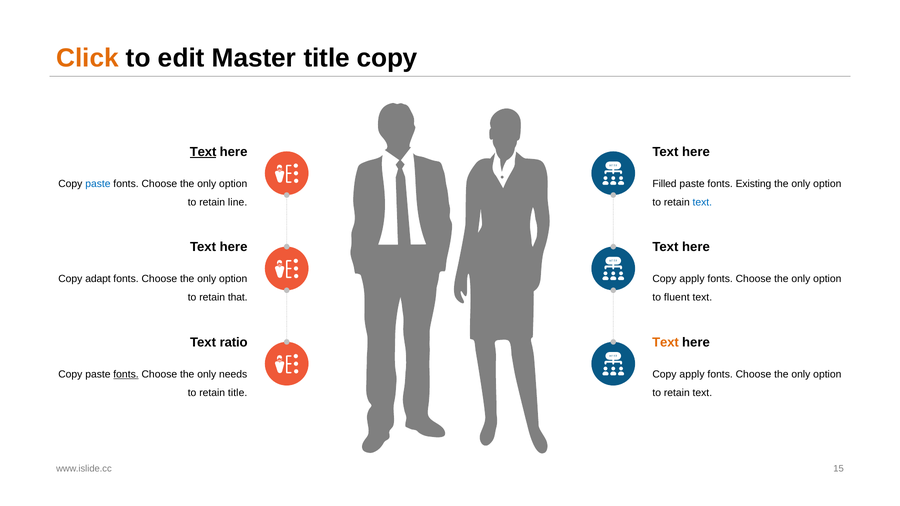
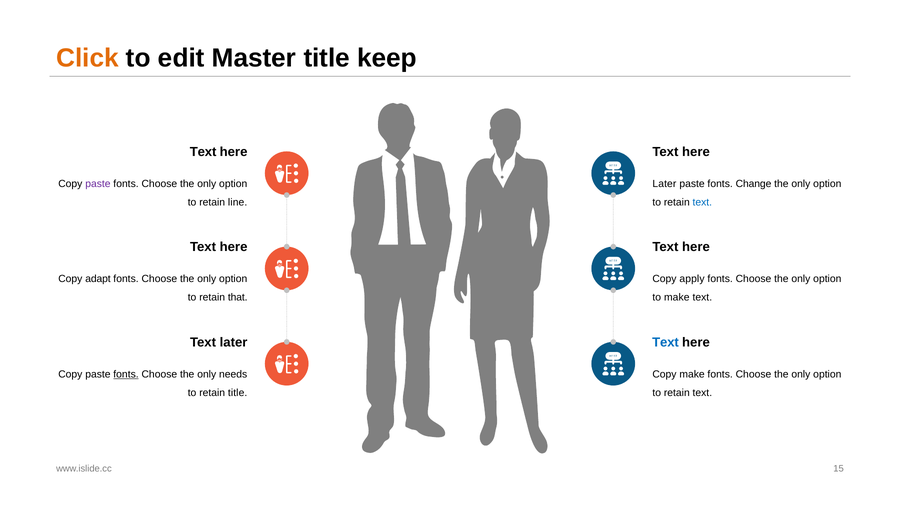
title copy: copy -> keep
Text at (203, 152) underline: present -> none
paste at (98, 184) colour: blue -> purple
Filled at (665, 184): Filled -> Later
Existing: Existing -> Change
to fluent: fluent -> make
Text ratio: ratio -> later
Text at (666, 342) colour: orange -> blue
apply at (692, 374): apply -> make
